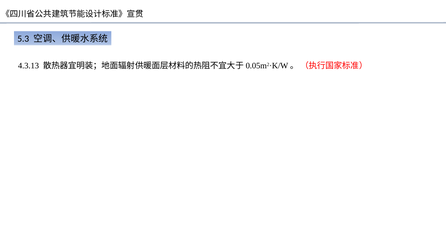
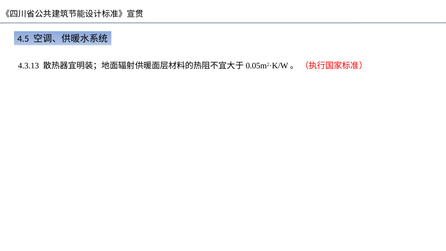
5.3: 5.3 -> 4.5
